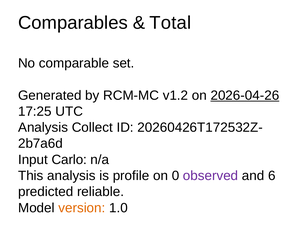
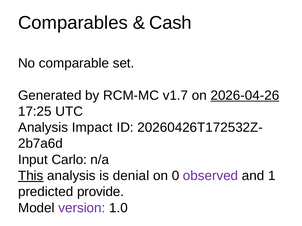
Total: Total -> Cash
v1.2: v1.2 -> v1.7
Collect: Collect -> Impact
This underline: none -> present
profile: profile -> denial
6: 6 -> 1
reliable: reliable -> provide
version colour: orange -> purple
